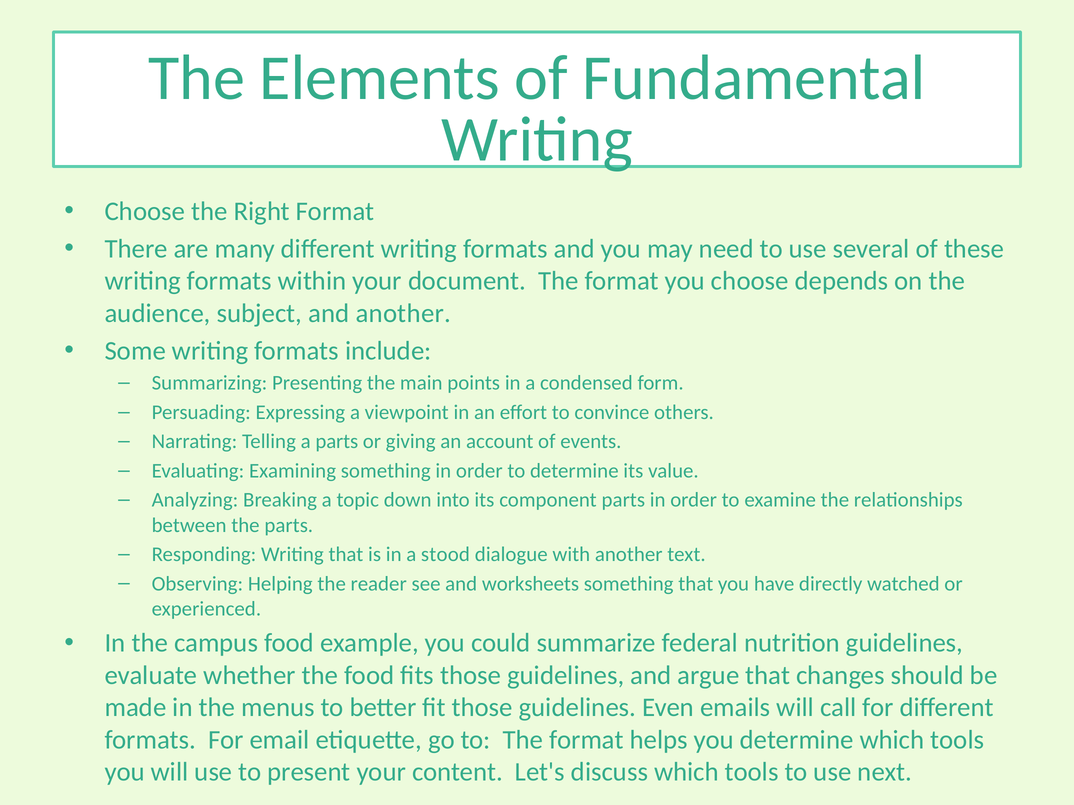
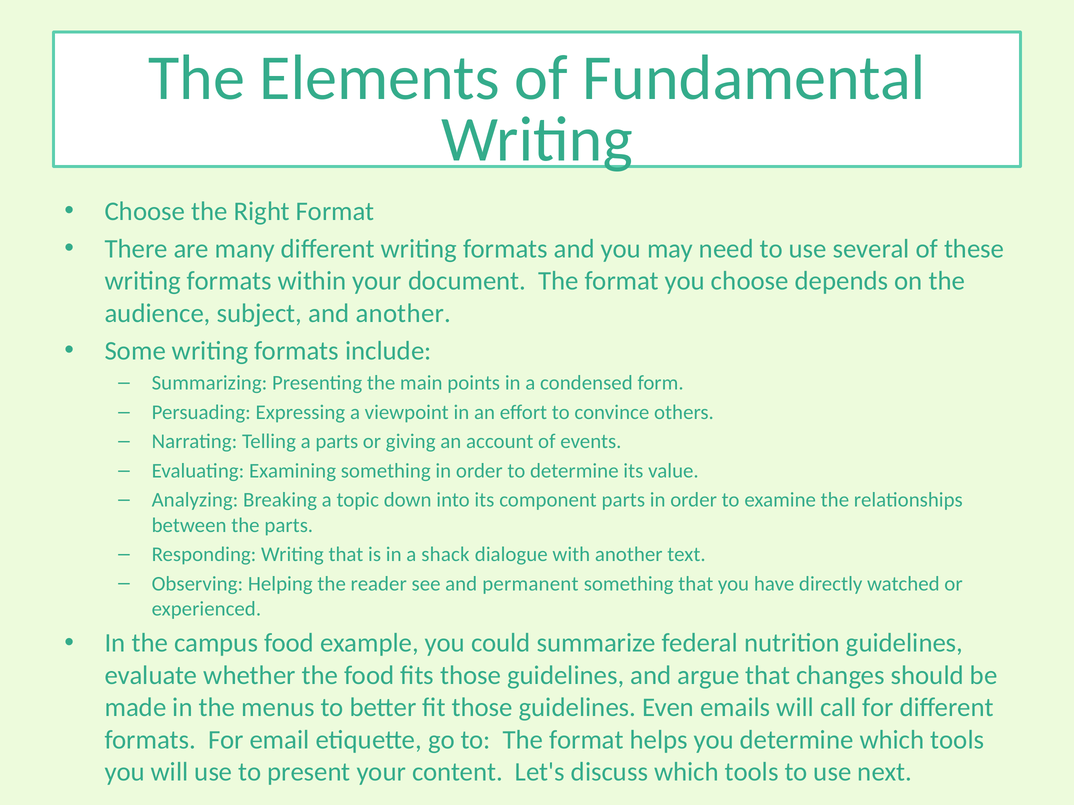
stood: stood -> shack
worksheets: worksheets -> permanent
